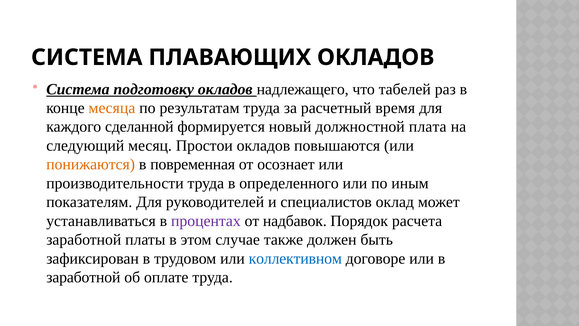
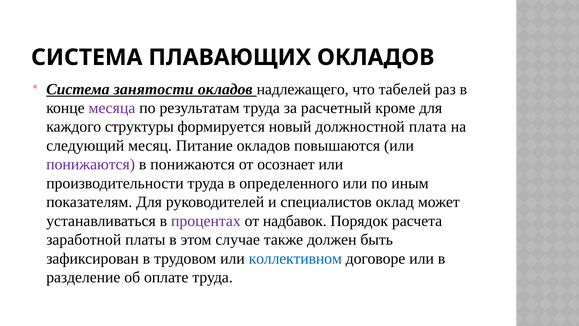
подготовку: подготовку -> занятости
месяца colour: orange -> purple
время: время -> кроме
сделанной: сделанной -> структуры
Простои: Простои -> Питание
понижаются at (91, 164) colour: orange -> purple
в повременная: повременная -> понижаются
заработной at (83, 277): заработной -> разделение
